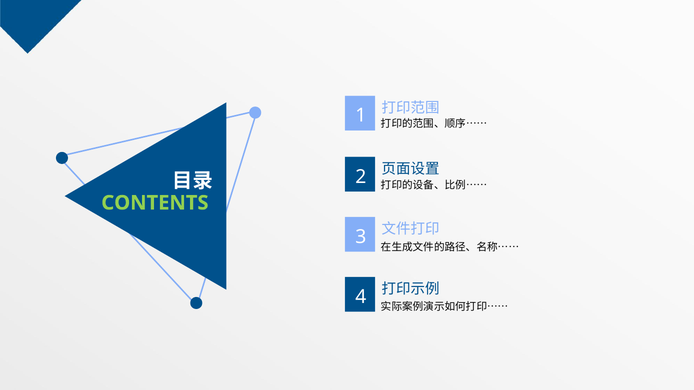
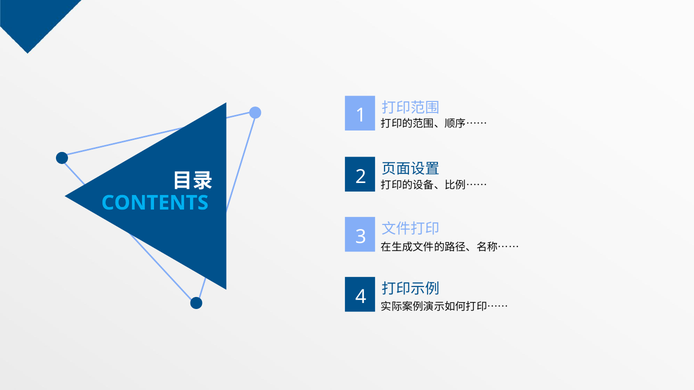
CONTENTS colour: light green -> light blue
